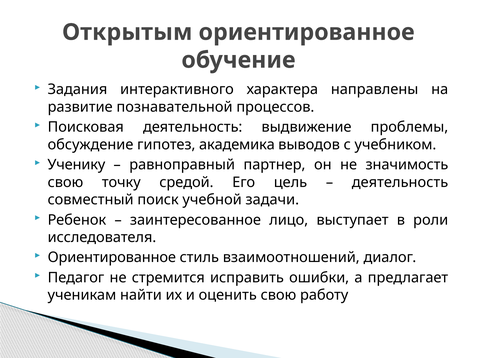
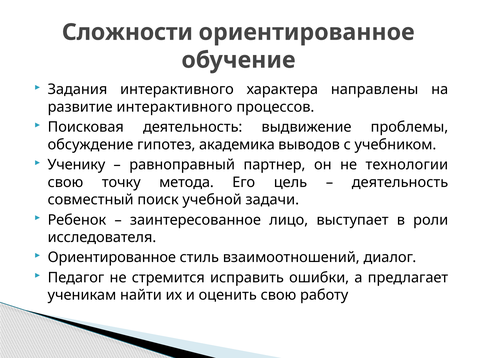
Открытым: Открытым -> Сложности
развитие познавательной: познавательной -> интерактивного
значимость: значимость -> технологии
средой: средой -> метода
